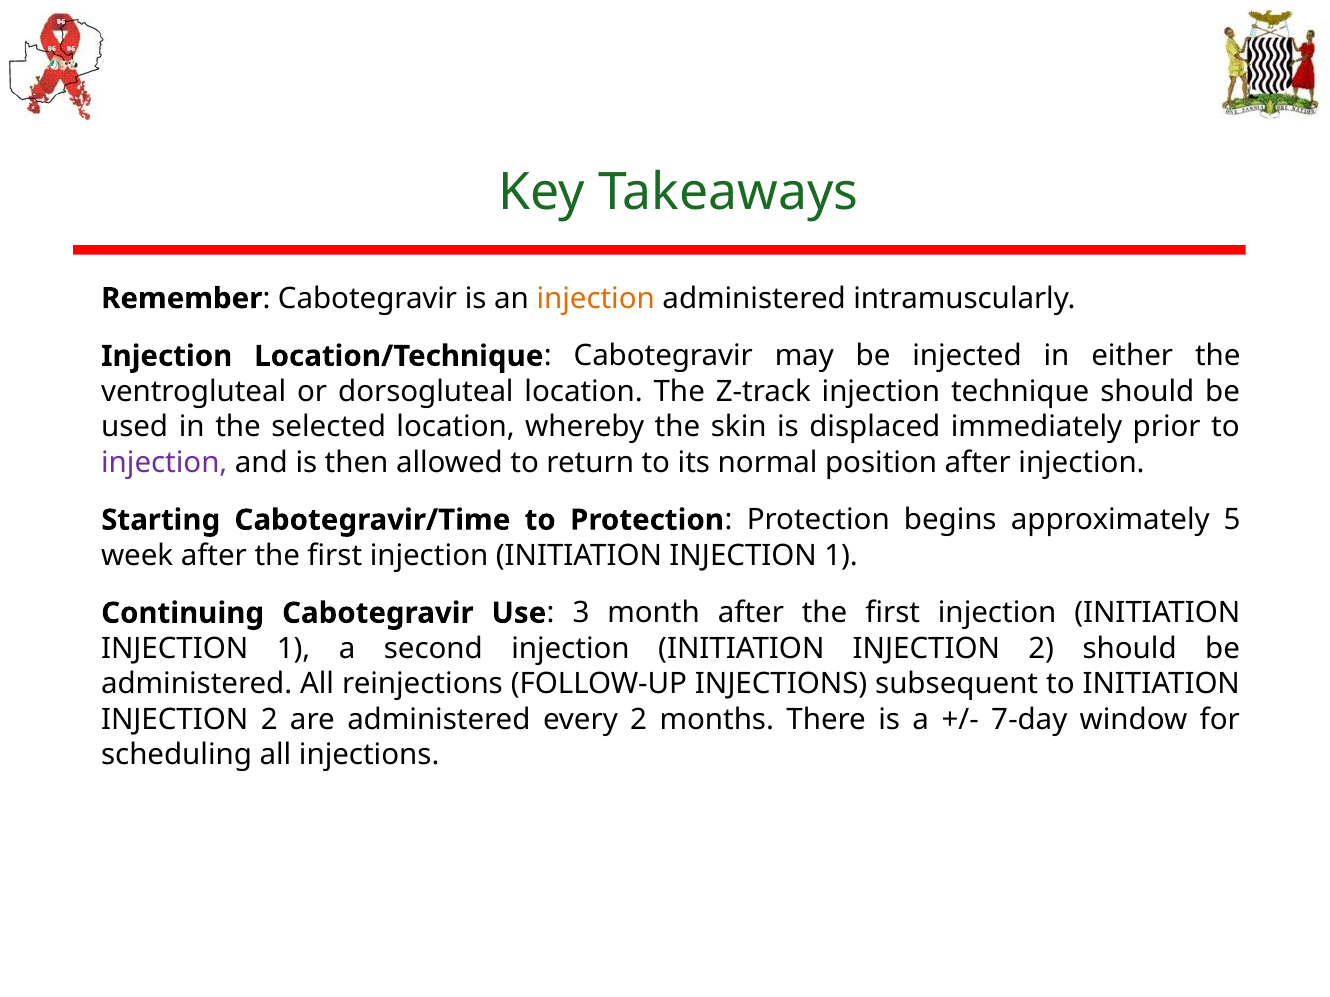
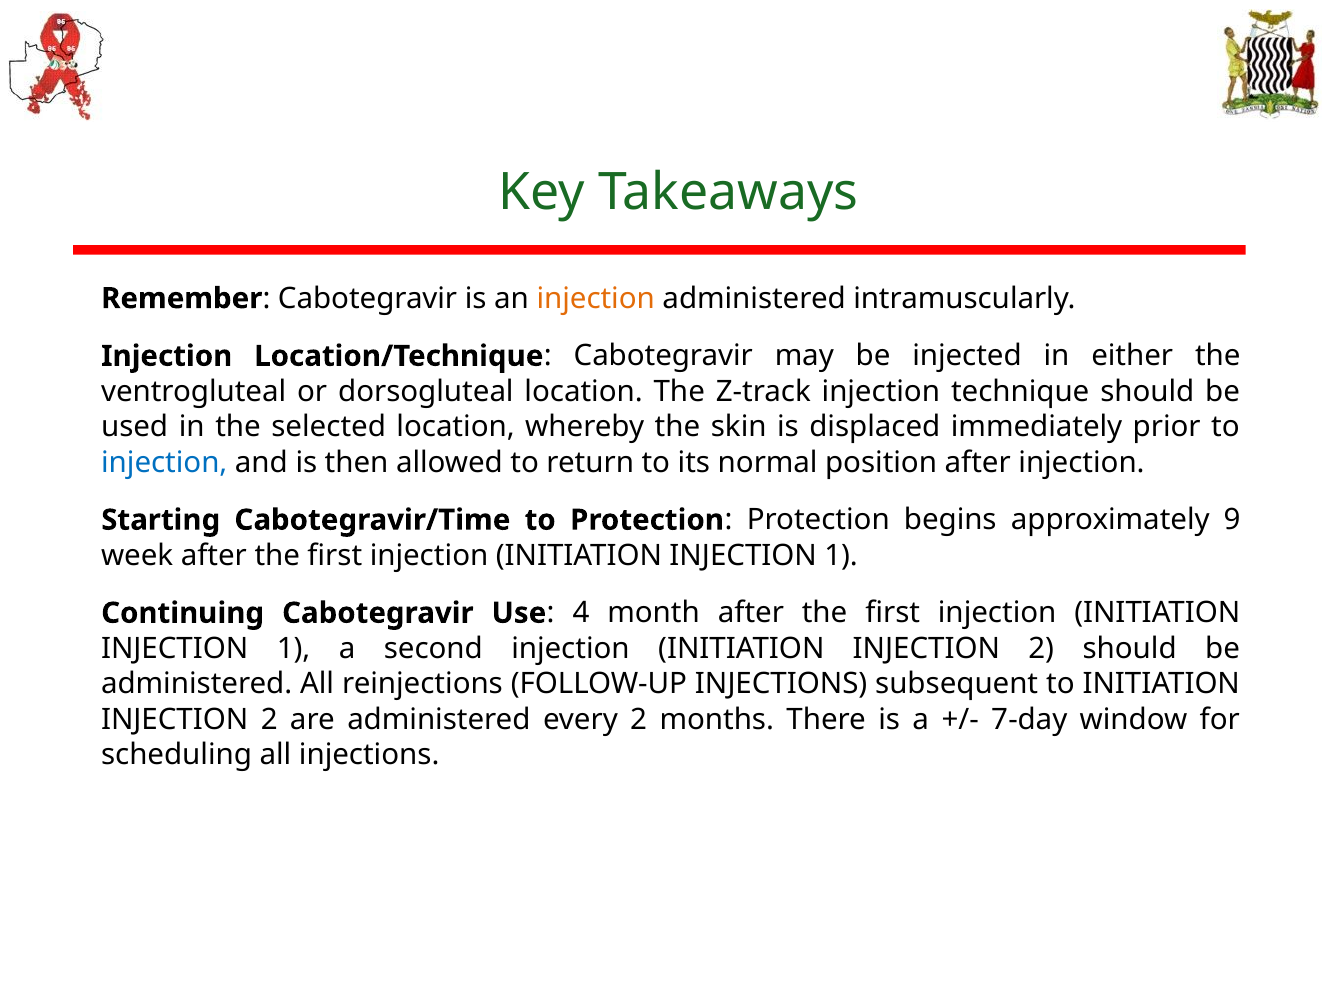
injection at (164, 463) colour: purple -> blue
5: 5 -> 9
3: 3 -> 4
